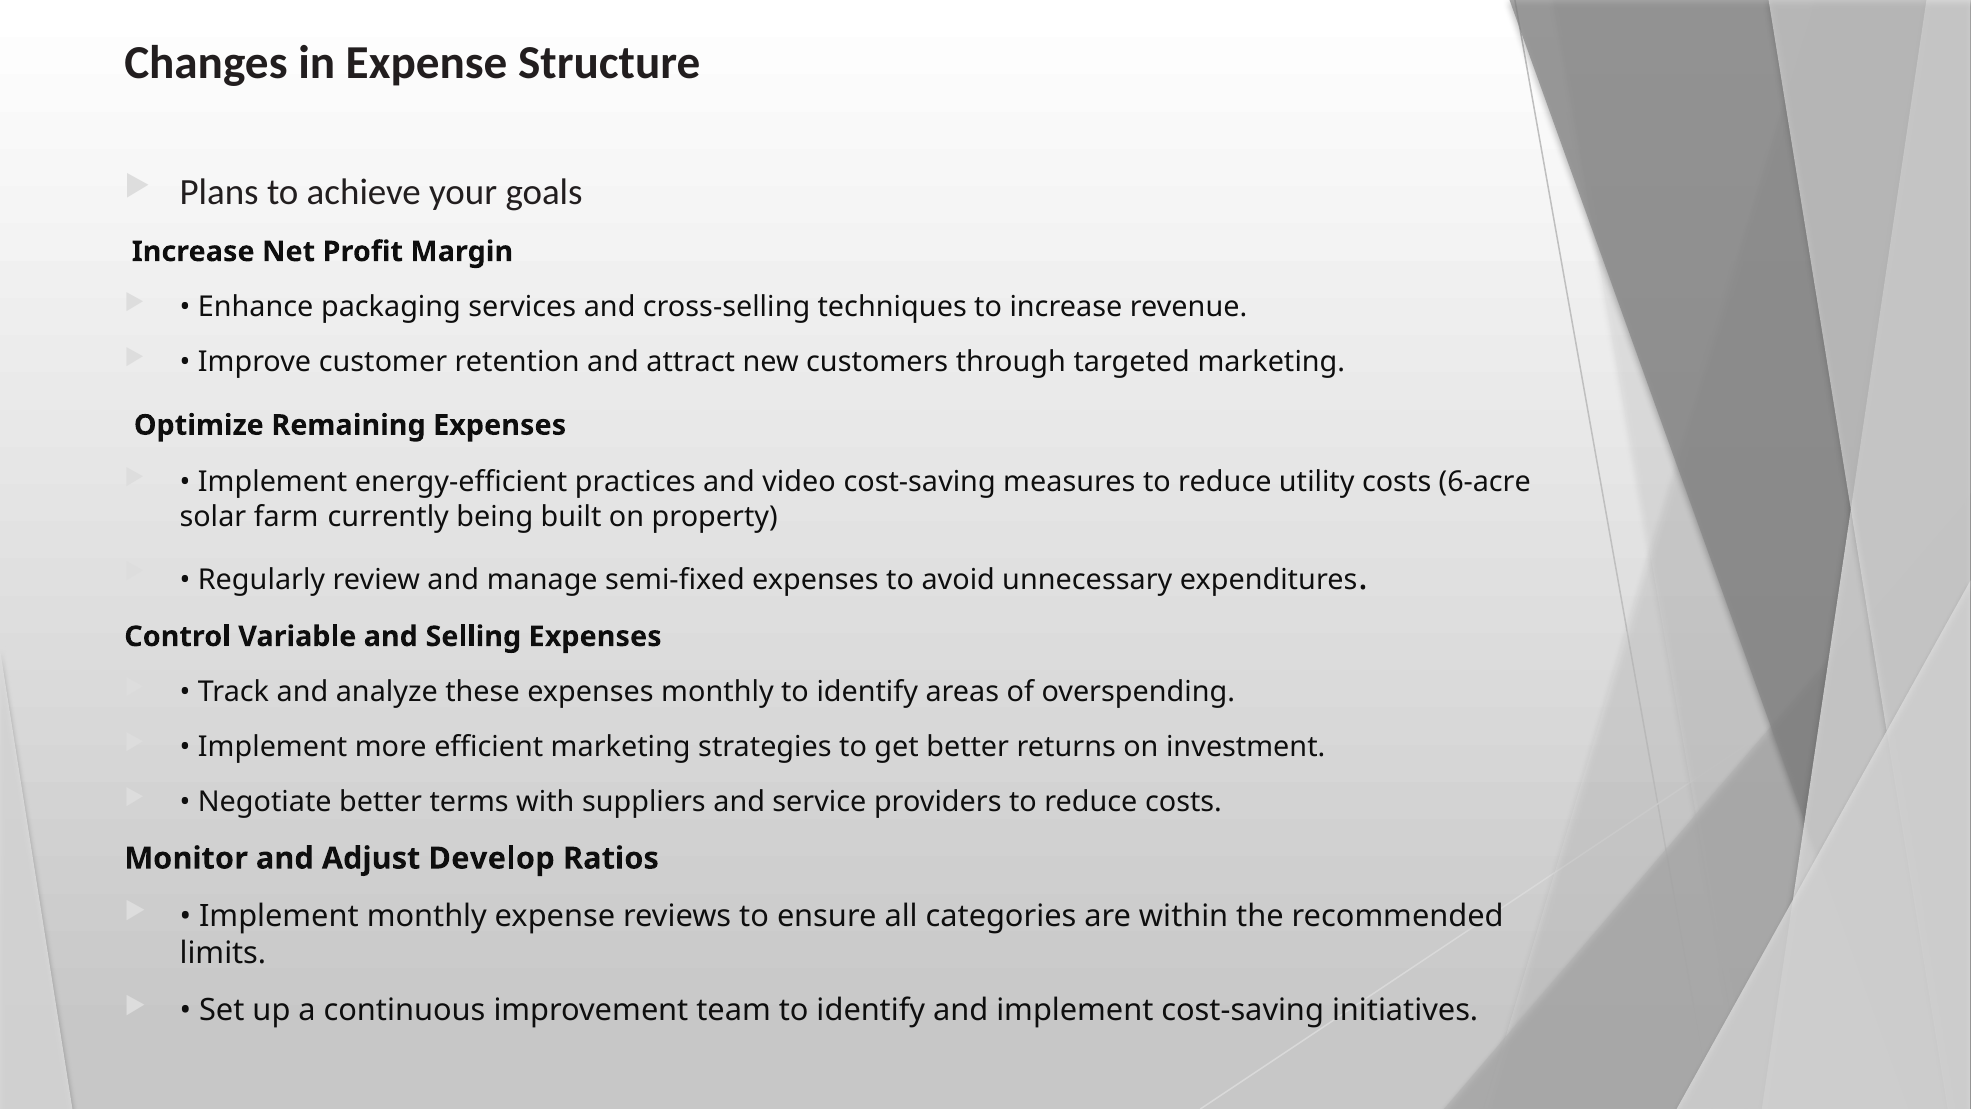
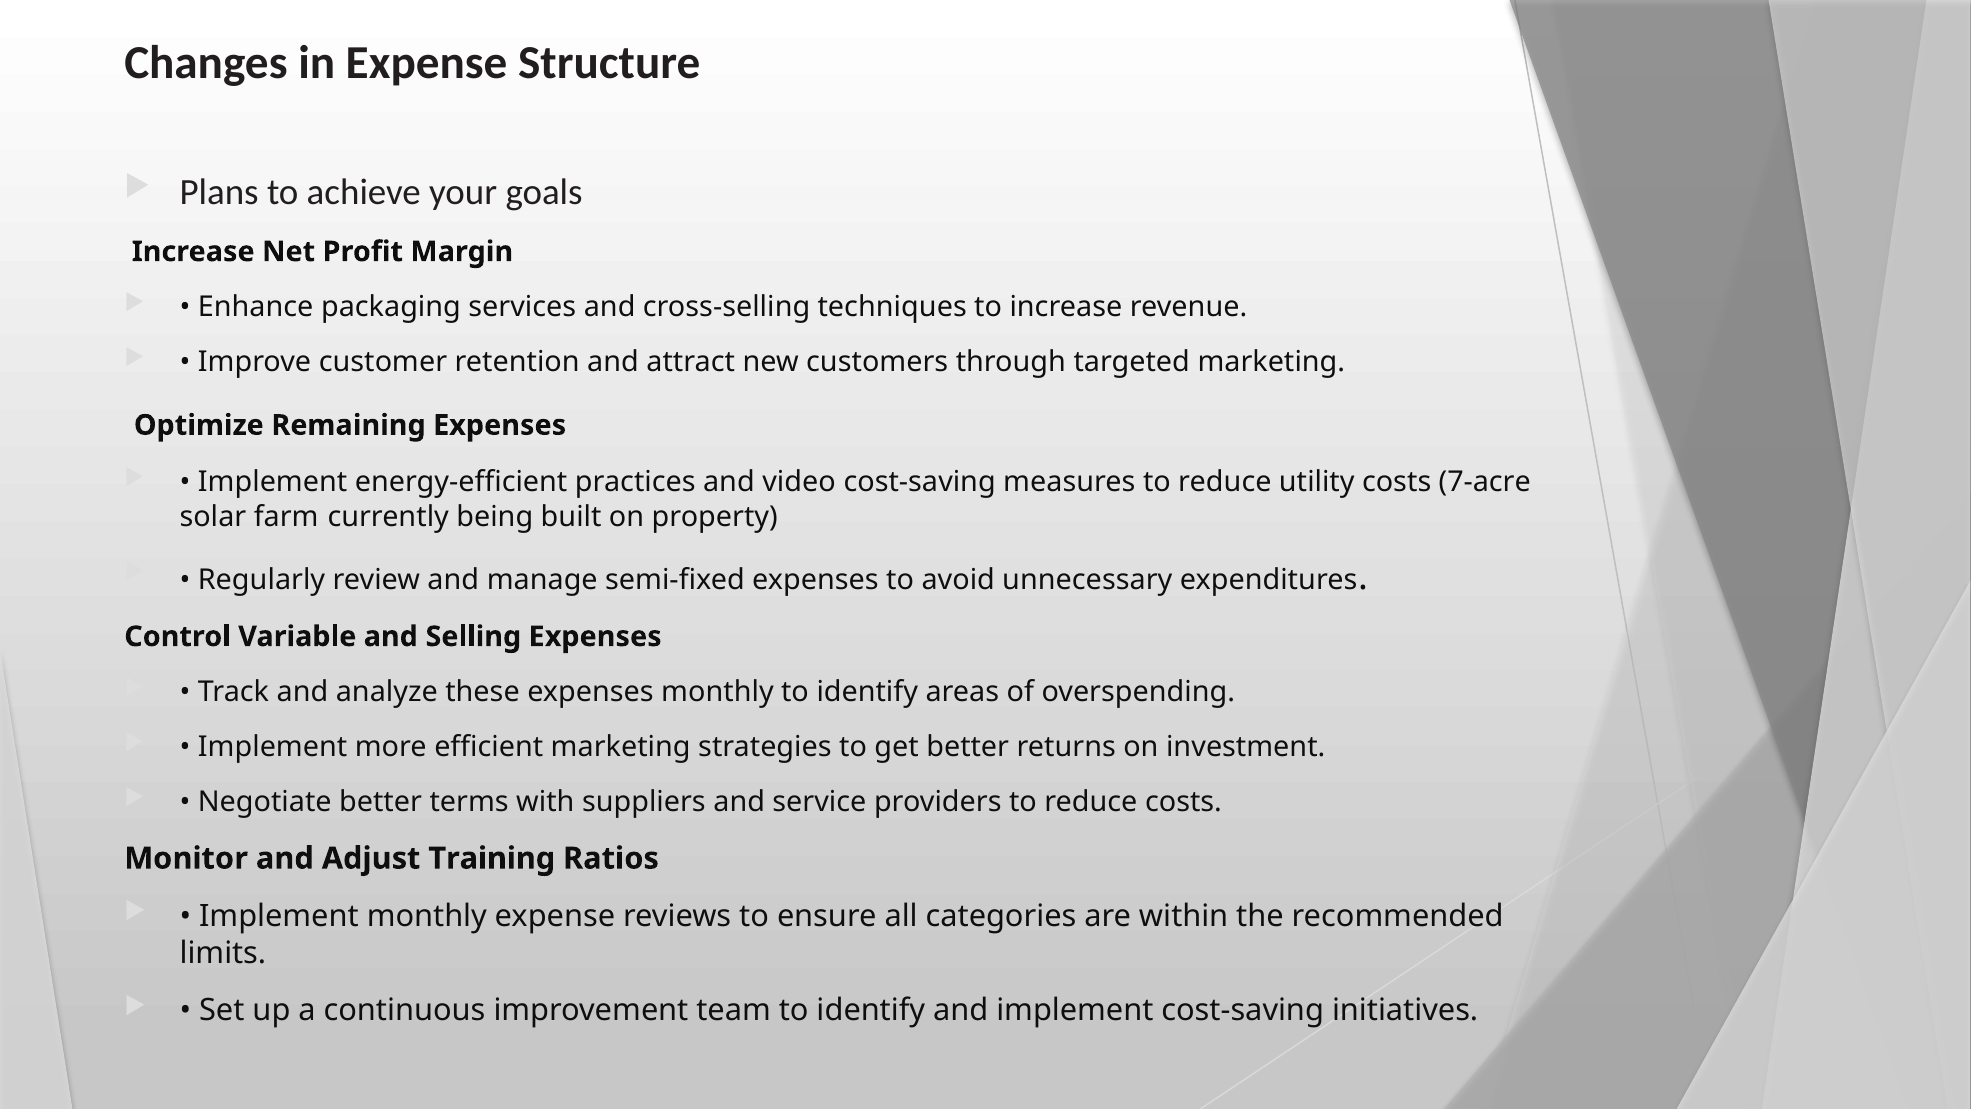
6-acre: 6-acre -> 7-acre
Develop: Develop -> Training
